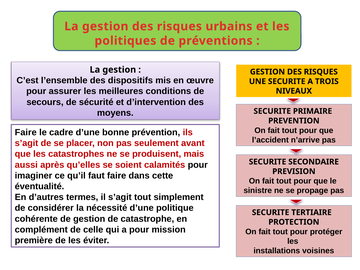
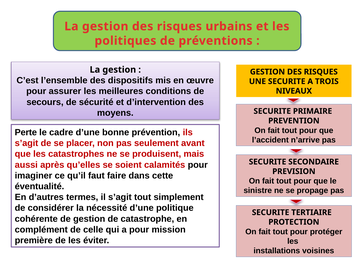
Faire at (26, 132): Faire -> Perte
